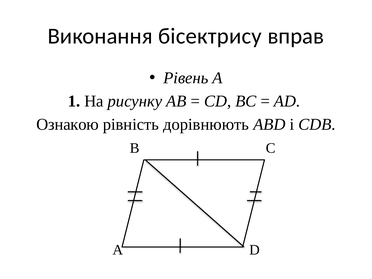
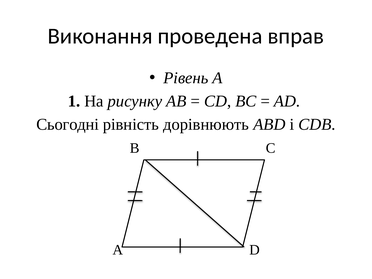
бісектрису: бісектрису -> проведена
Ознакою: Ознакою -> Сьогодні
